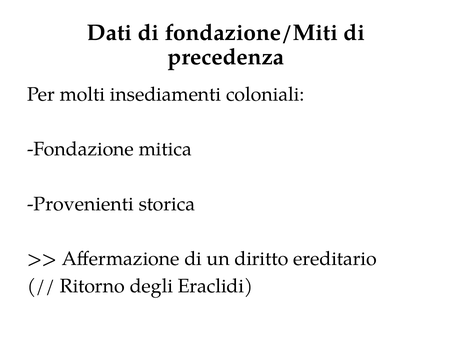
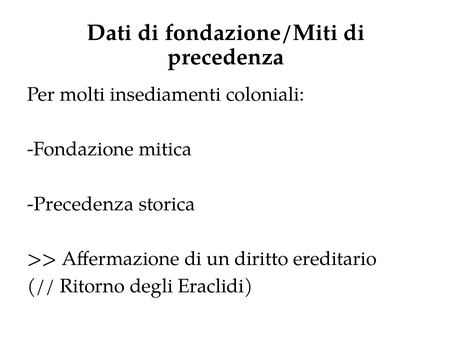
Provenienti at (81, 204): Provenienti -> Precedenza
